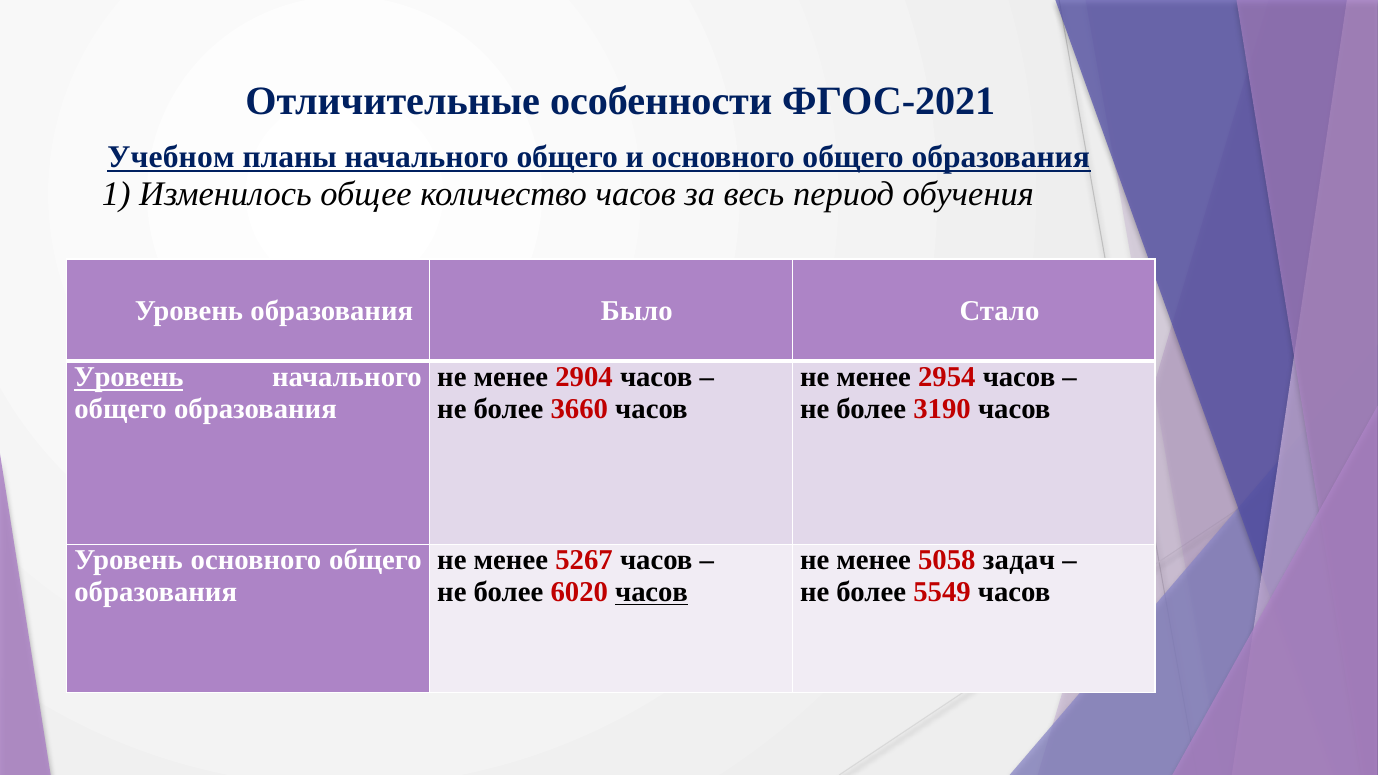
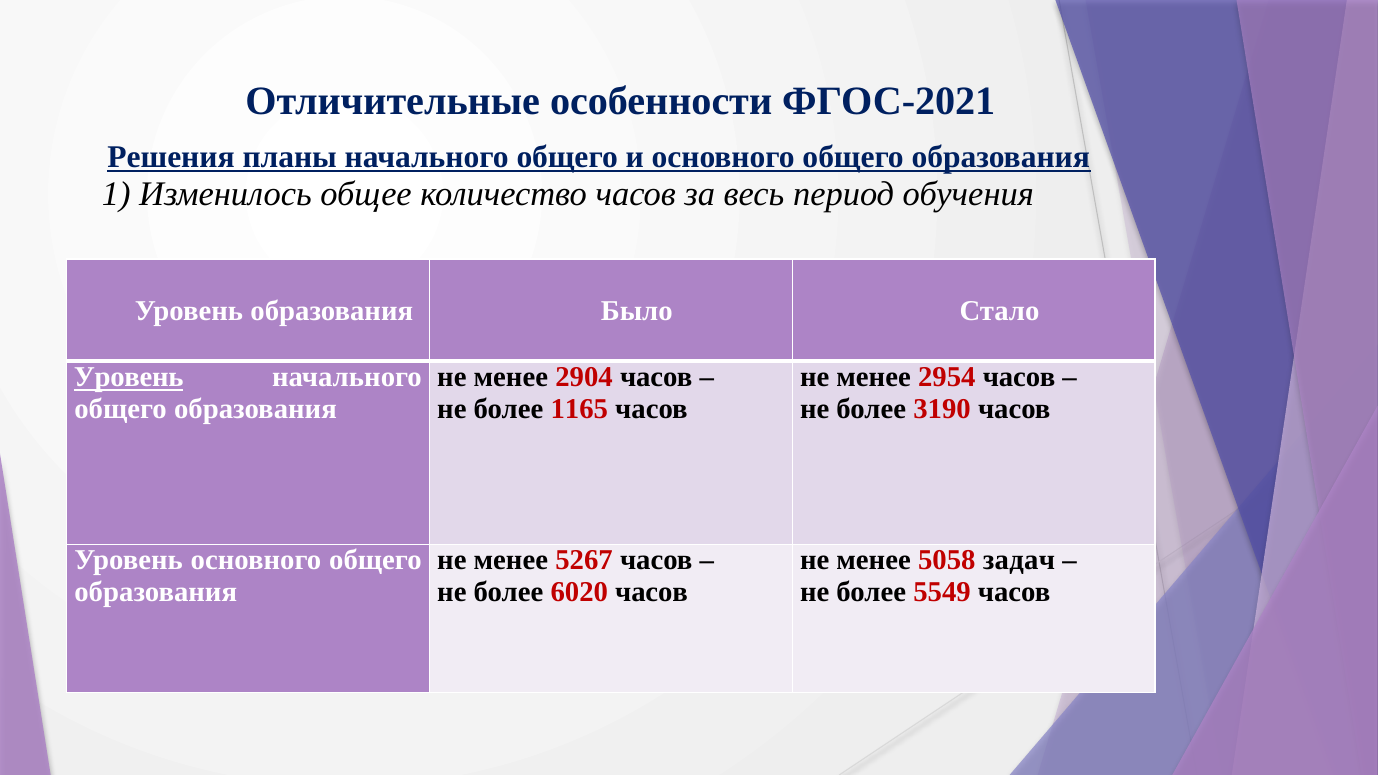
Учебном: Учебном -> Решения
3660: 3660 -> 1165
часов at (652, 592) underline: present -> none
